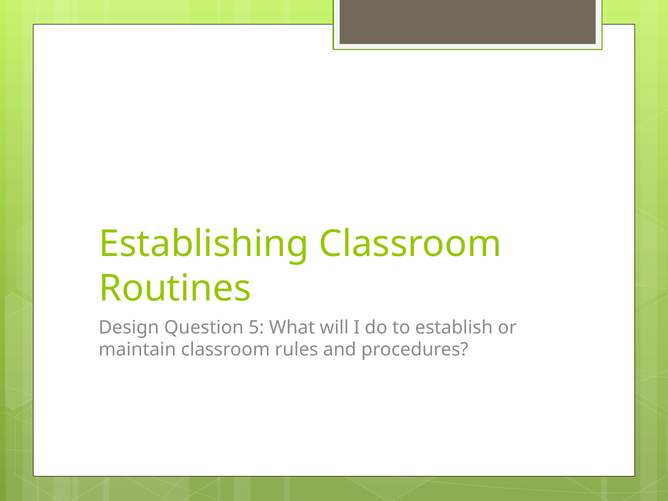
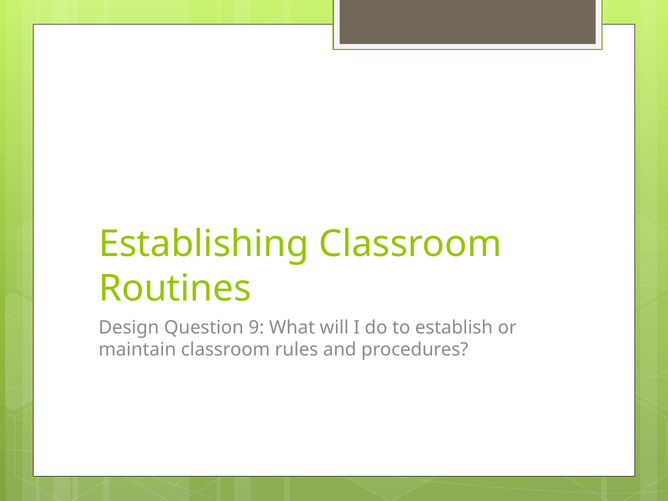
5: 5 -> 9
